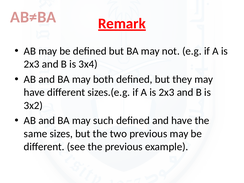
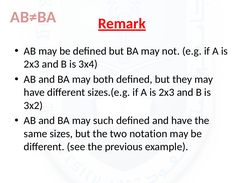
two previous: previous -> notation
